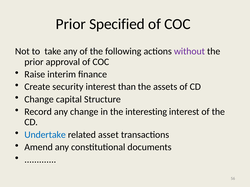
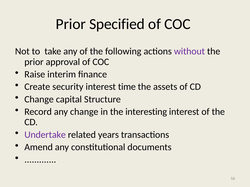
than: than -> time
Undertake colour: blue -> purple
asset: asset -> years
